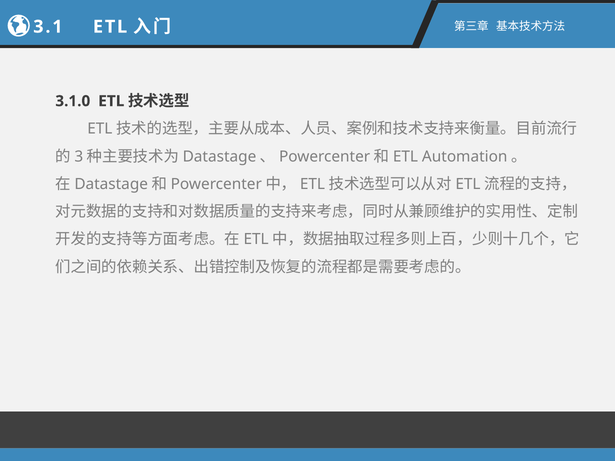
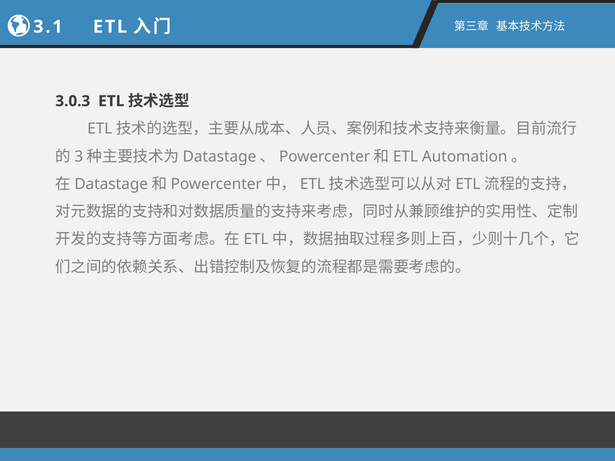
3.1.0: 3.1.0 -> 3.0.3
